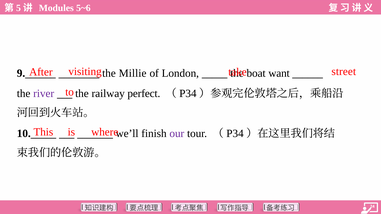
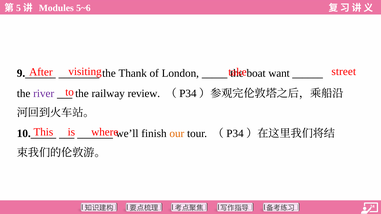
Millie: Millie -> Thank
perfect: perfect -> review
our colour: purple -> orange
